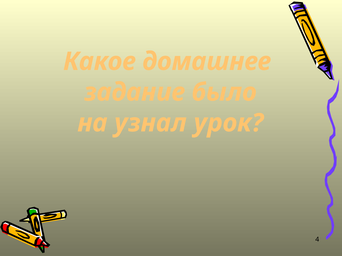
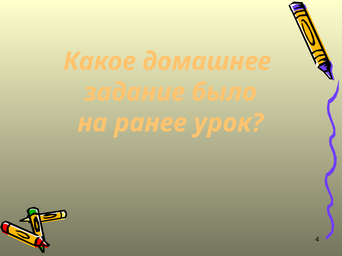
узнал: узнал -> ранее
